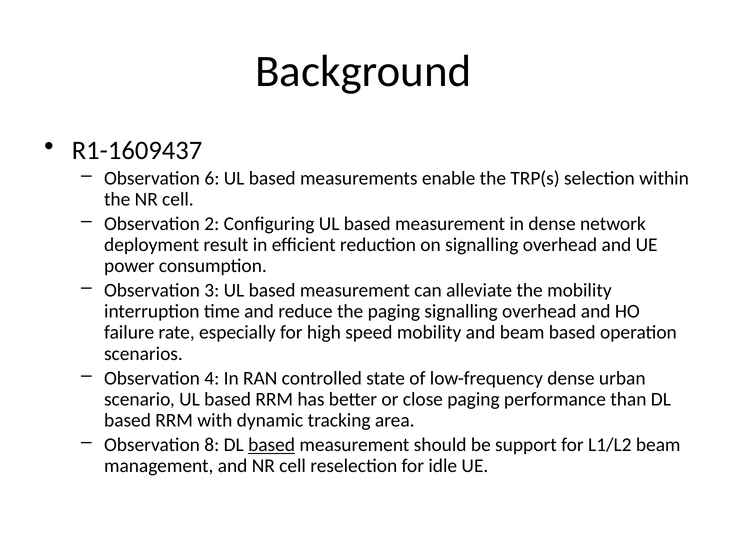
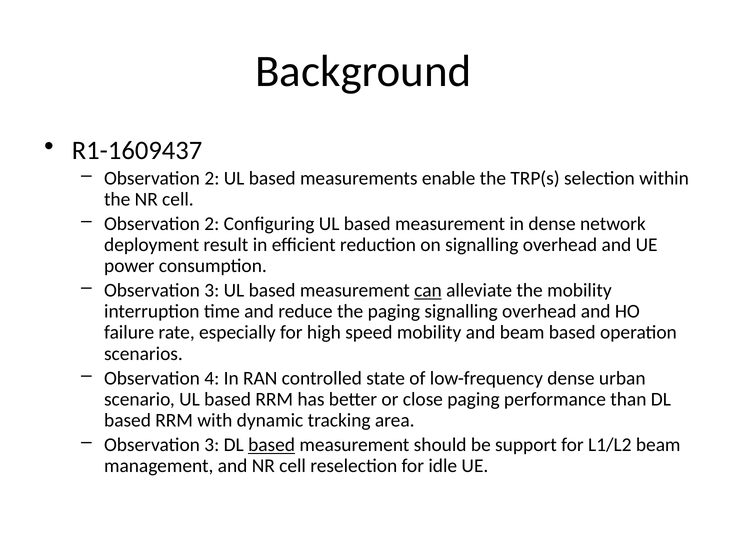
6 at (212, 178): 6 -> 2
can underline: none -> present
8 at (212, 445): 8 -> 3
